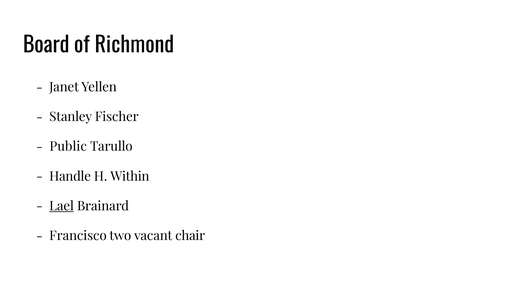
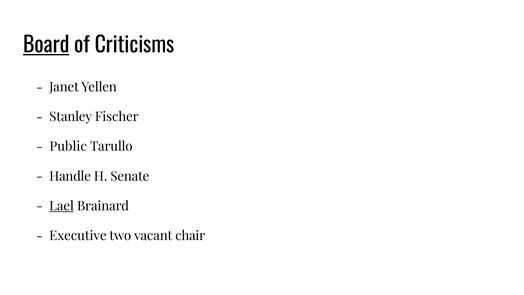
Board underline: none -> present
Richmond: Richmond -> Criticisms
Within: Within -> Senate
Francisco: Francisco -> Executive
